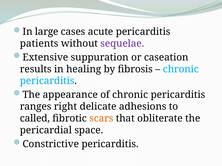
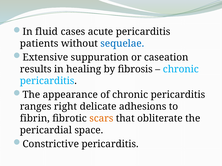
large: large -> fluid
sequelae colour: purple -> blue
called: called -> fibrin
